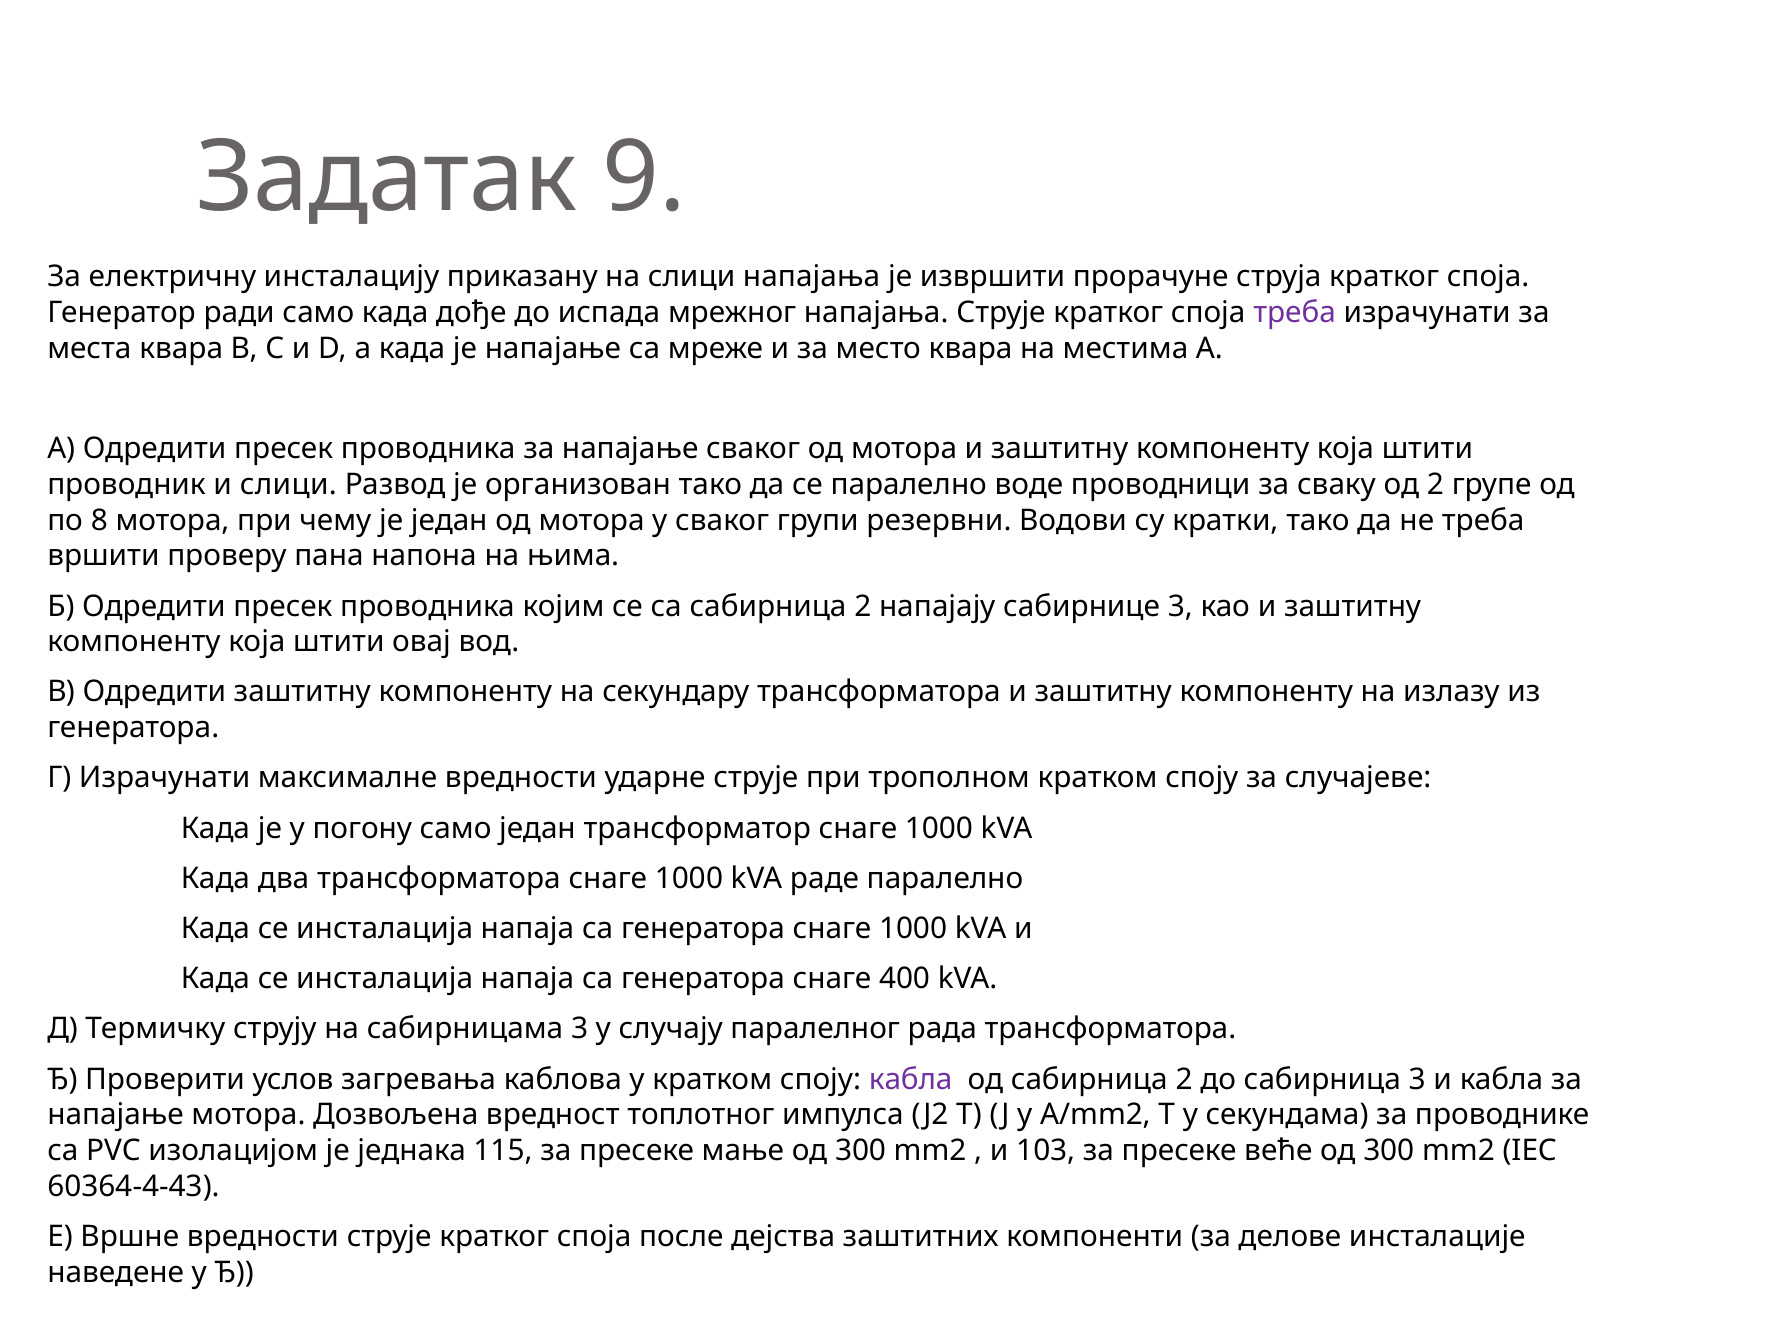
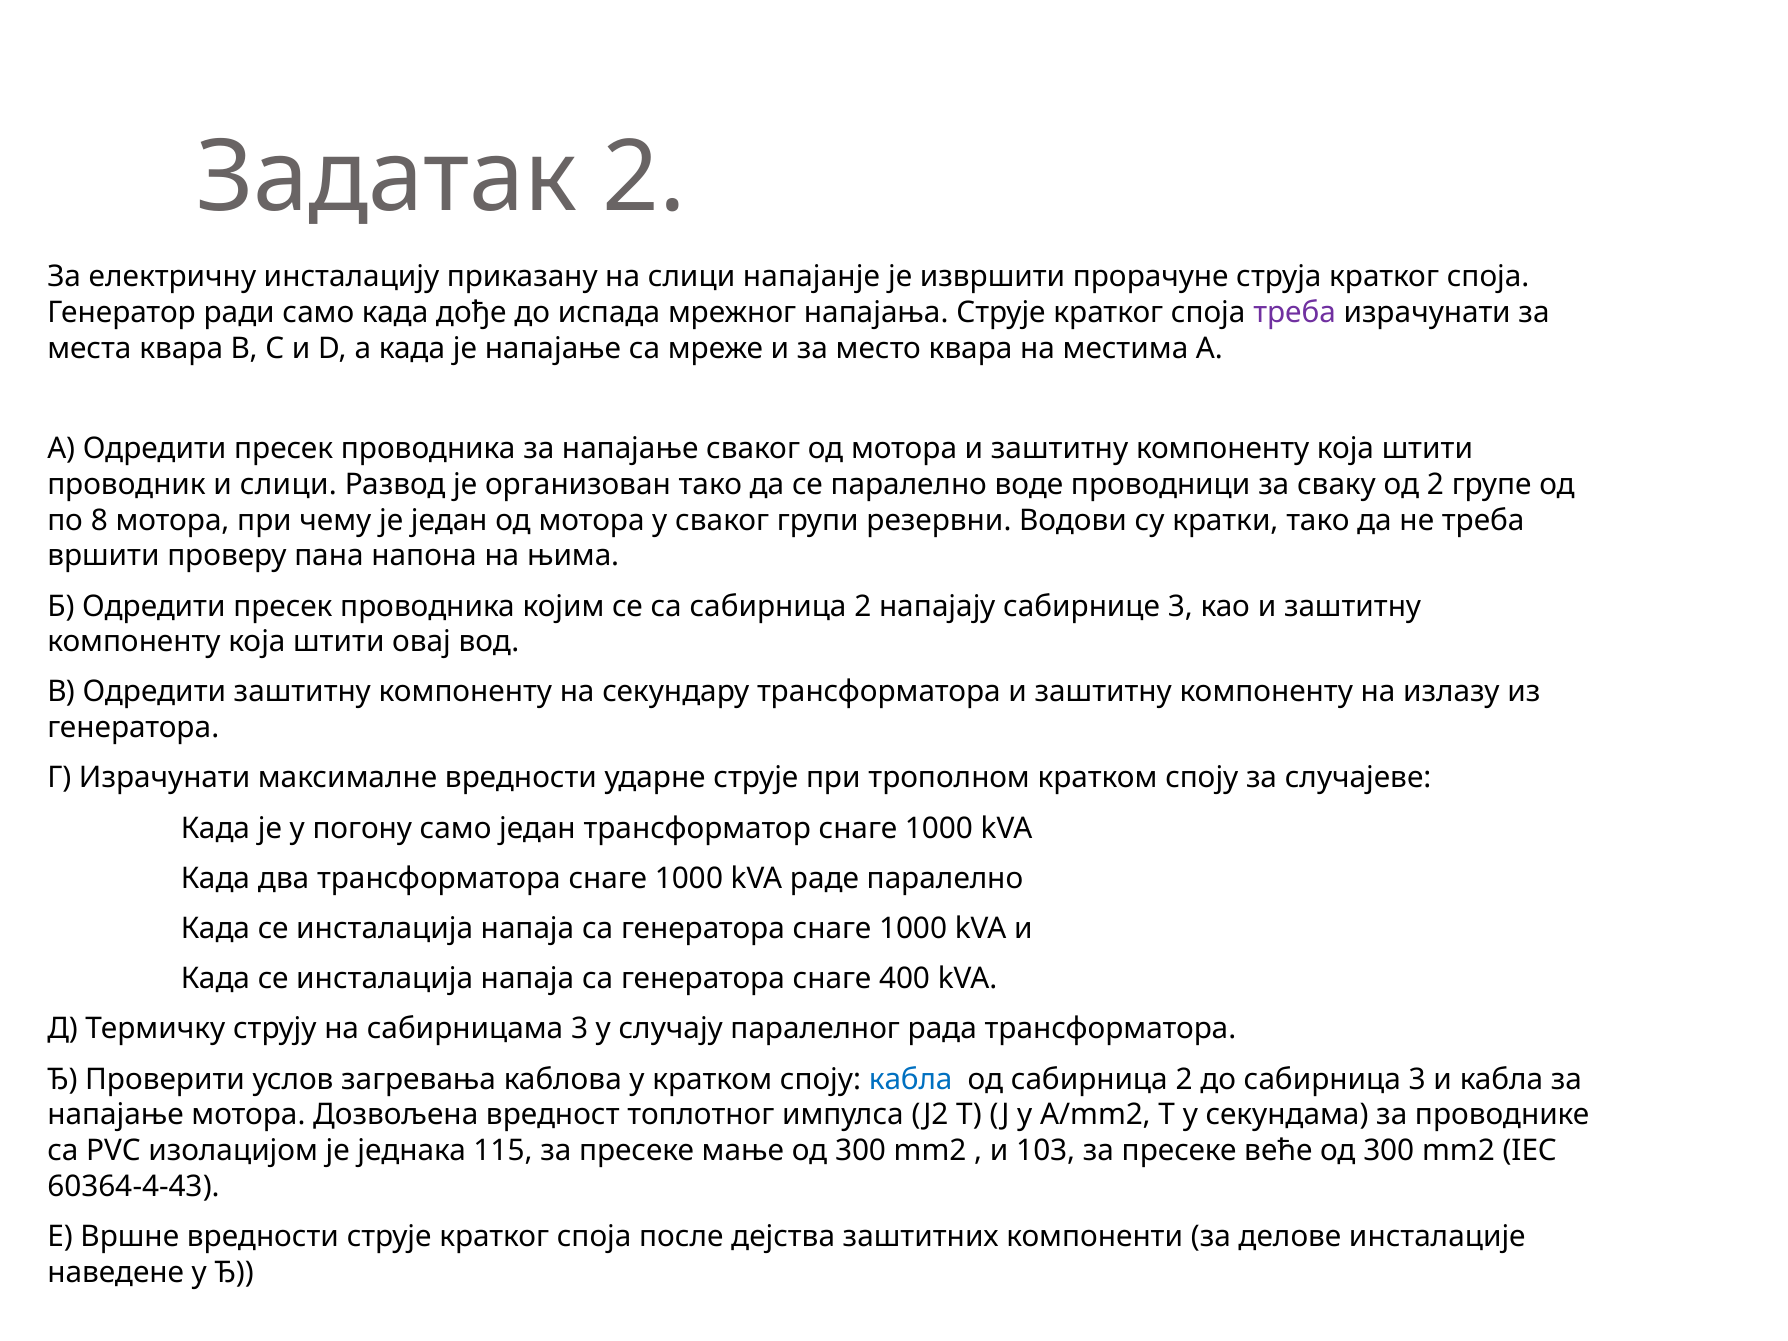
Задатак 9: 9 -> 2
слици напајања: напајања -> напајанје
кабла at (911, 1079) colour: purple -> blue
